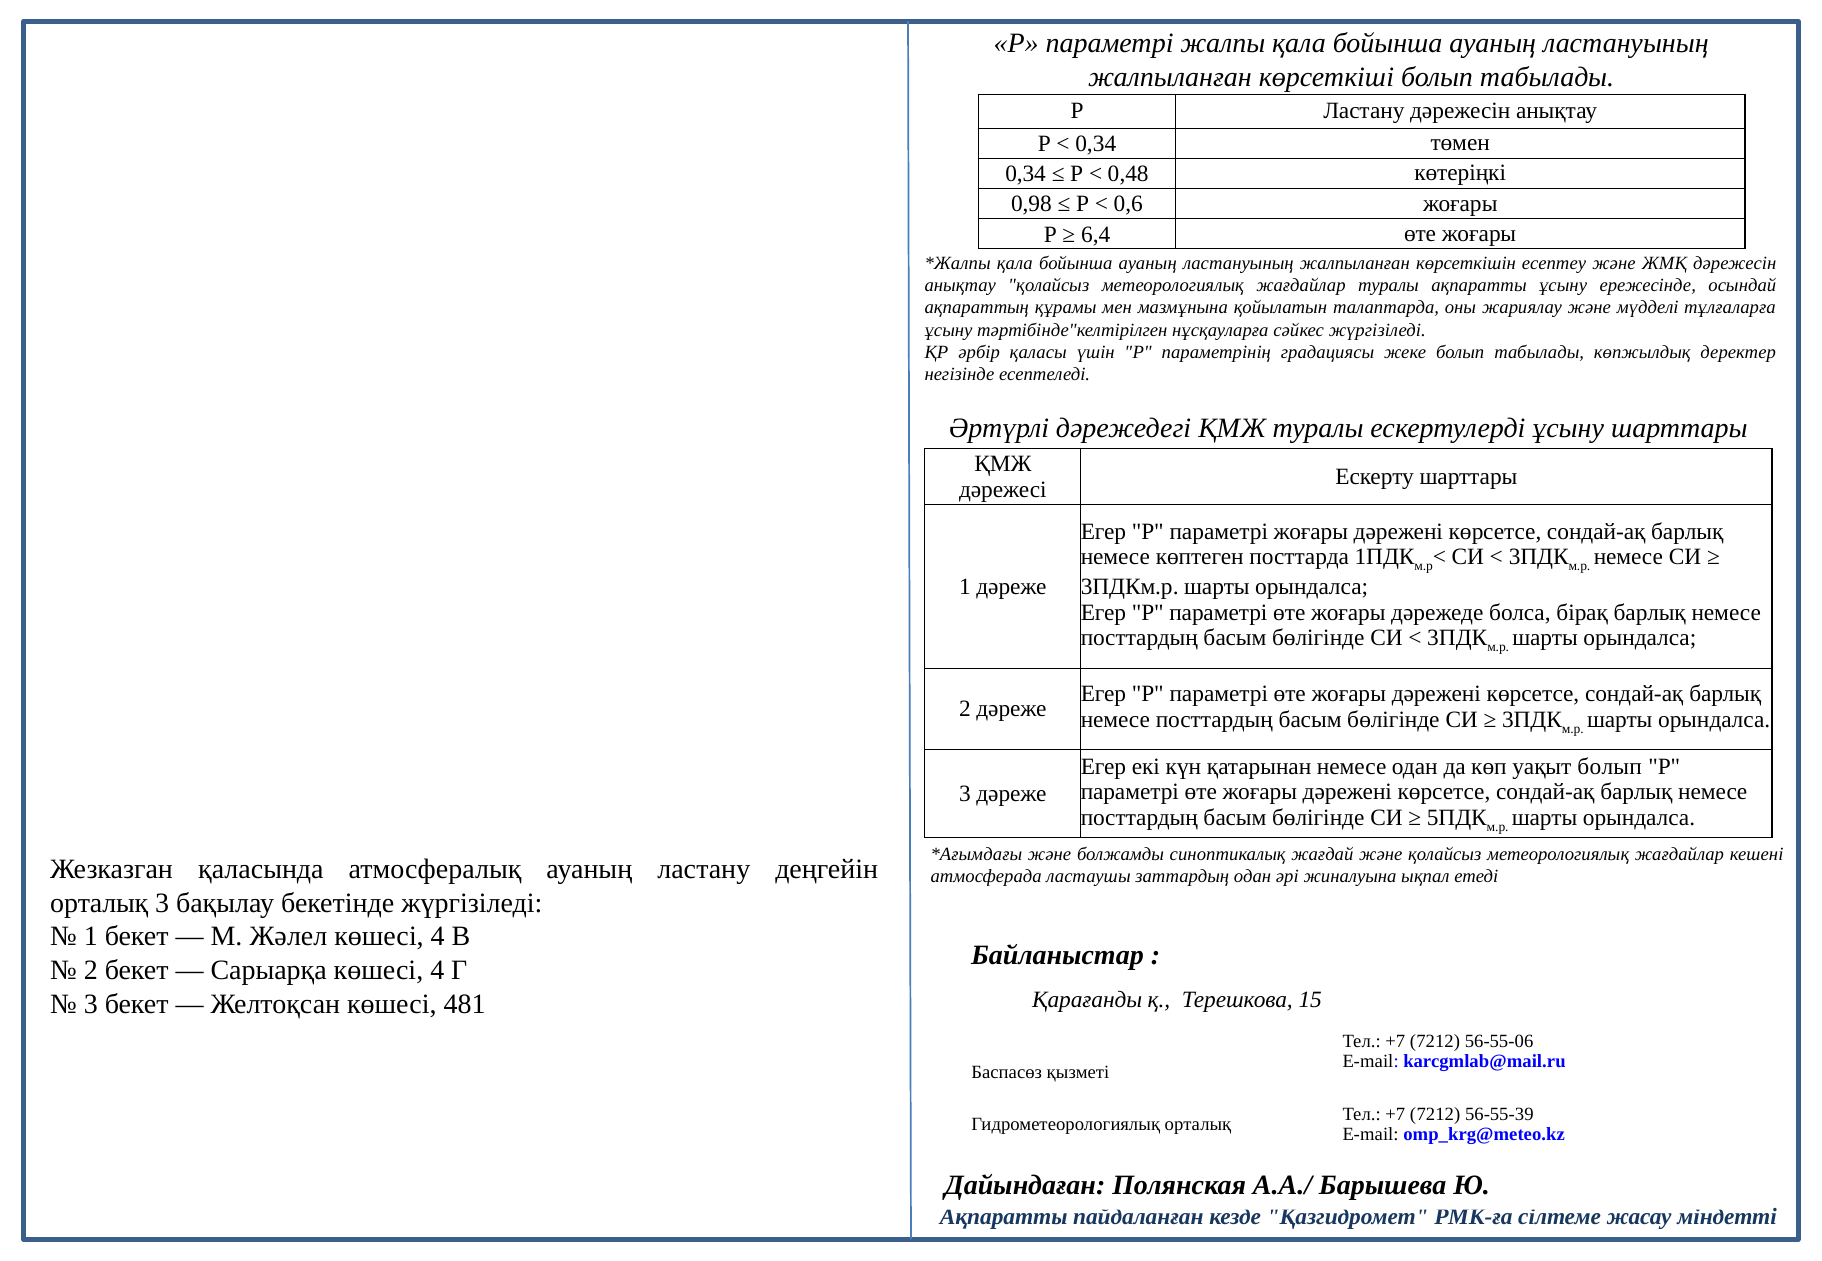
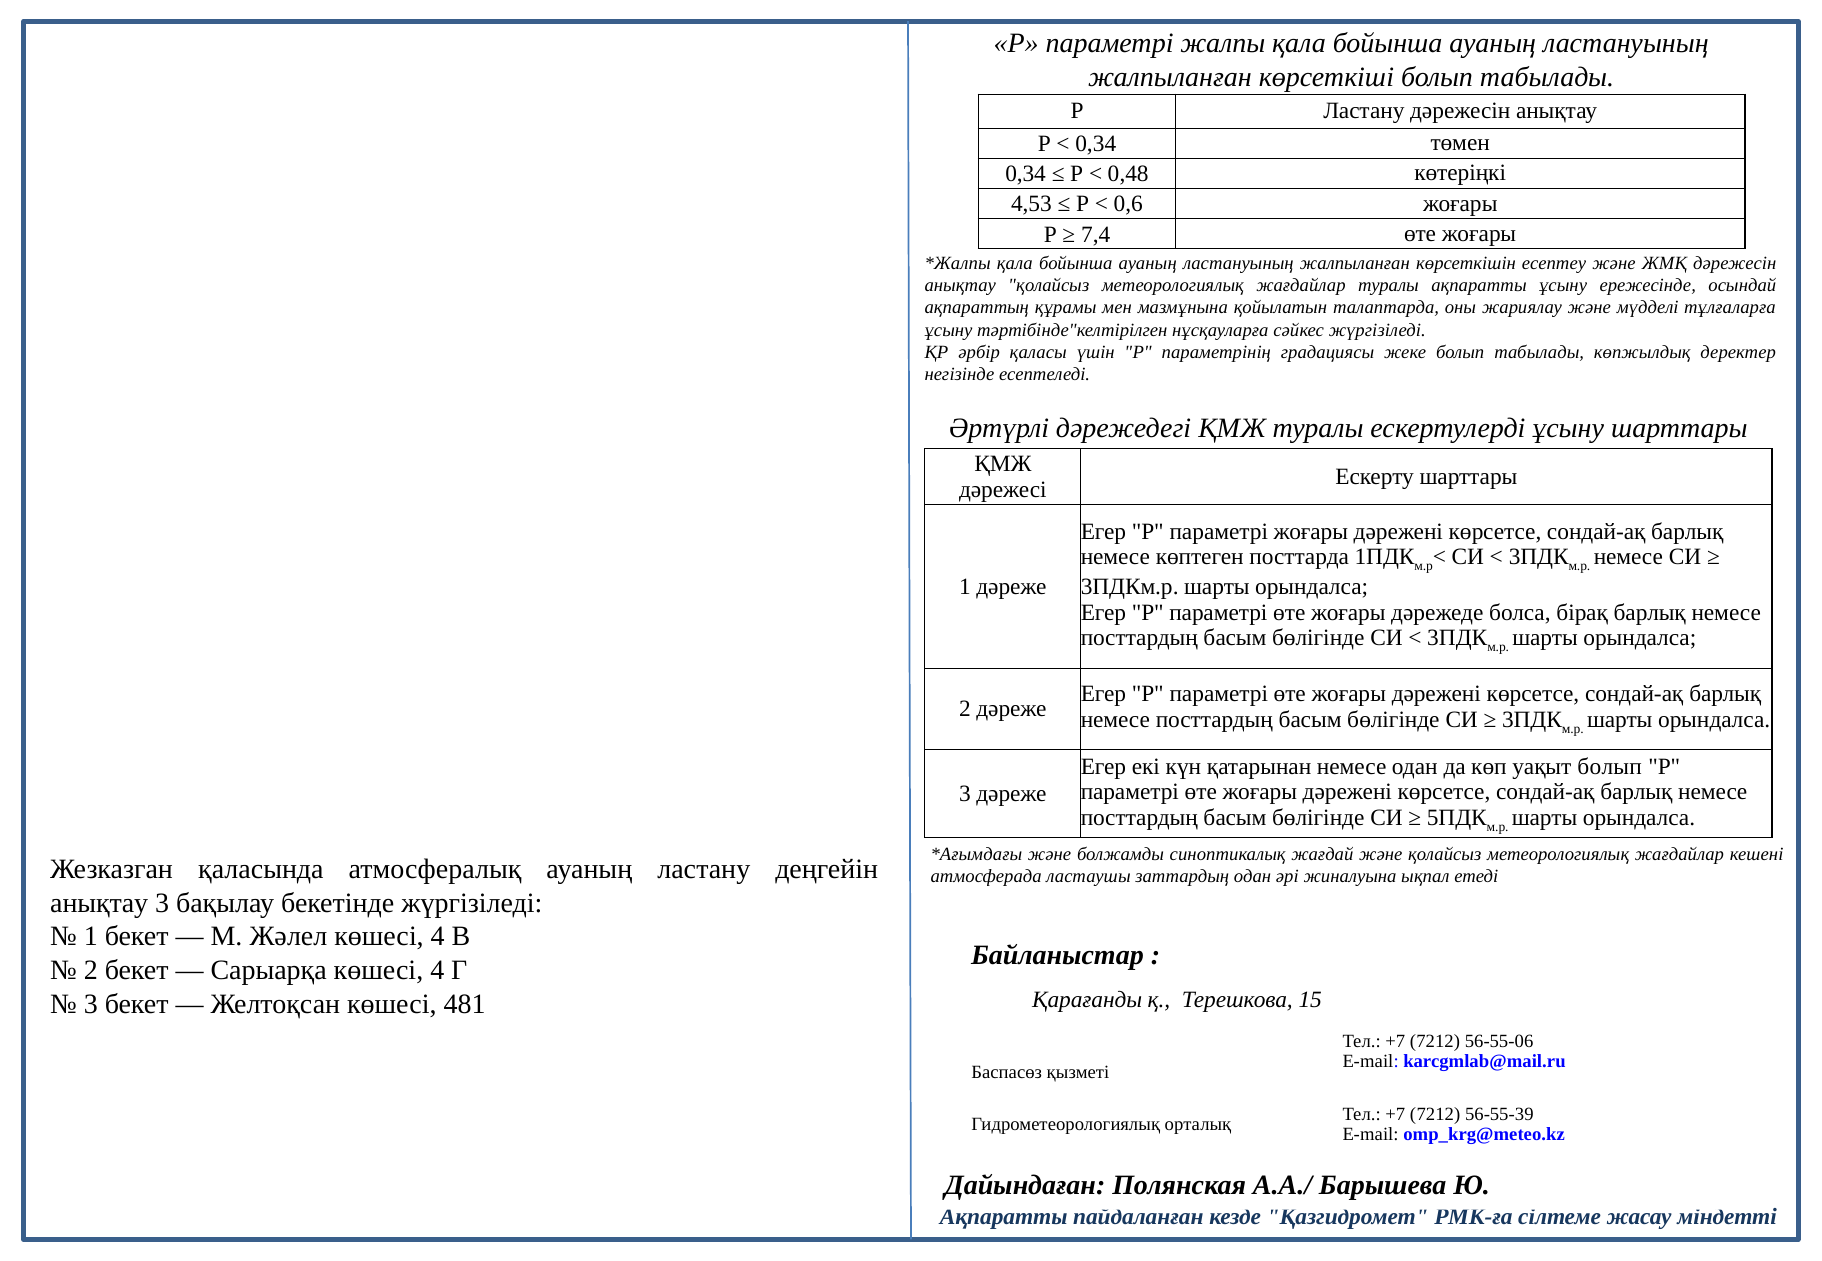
0,98: 0,98 -> 4,53
6,4: 6,4 -> 7,4
орталық at (99, 903): орталық -> анықтау
